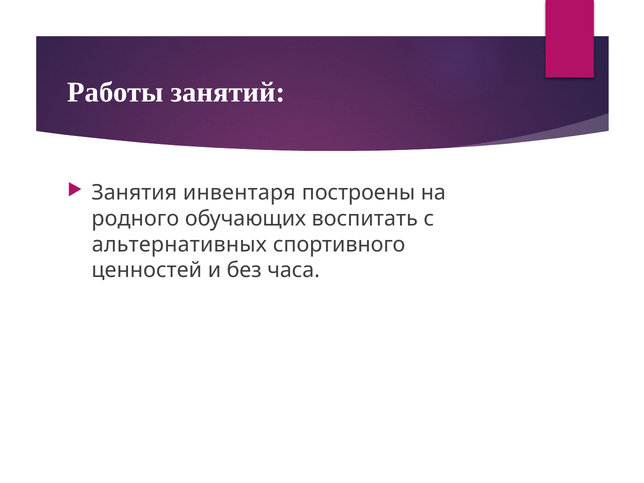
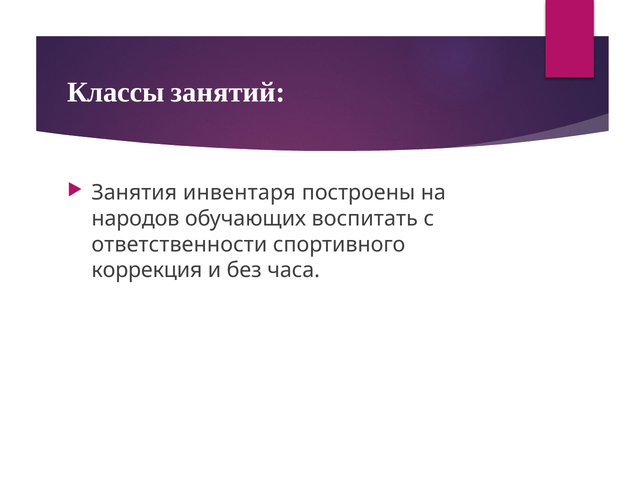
Работы: Работы -> Классы
родного: родного -> народов
альтернативных: альтернативных -> ответственности
ценностей: ценностей -> коррекция
